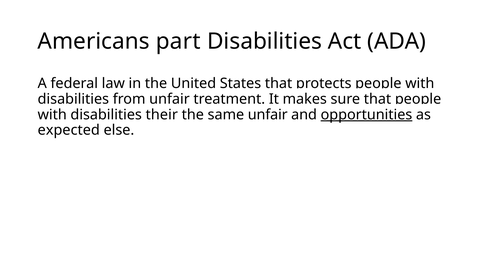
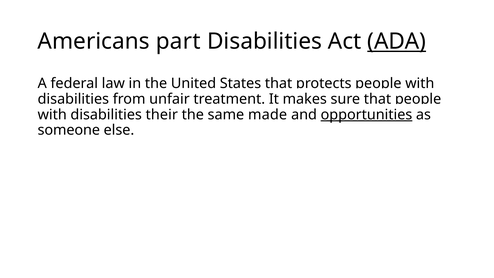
ADA underline: none -> present
same unfair: unfair -> made
expected: expected -> someone
